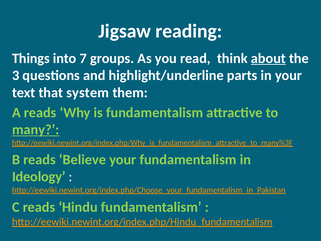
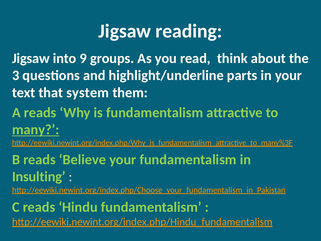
Things at (31, 58): Things -> Jigsaw
7: 7 -> 9
about underline: present -> none
Ideology: Ideology -> Insulting
